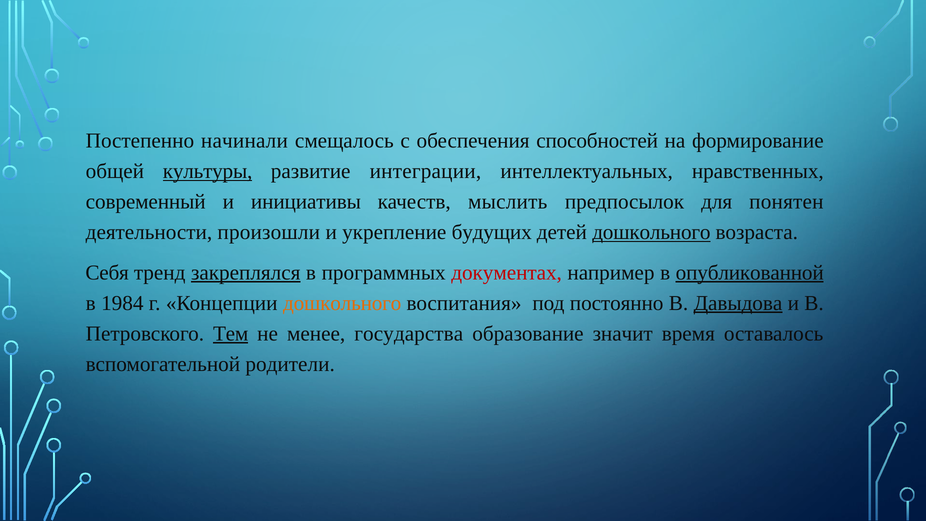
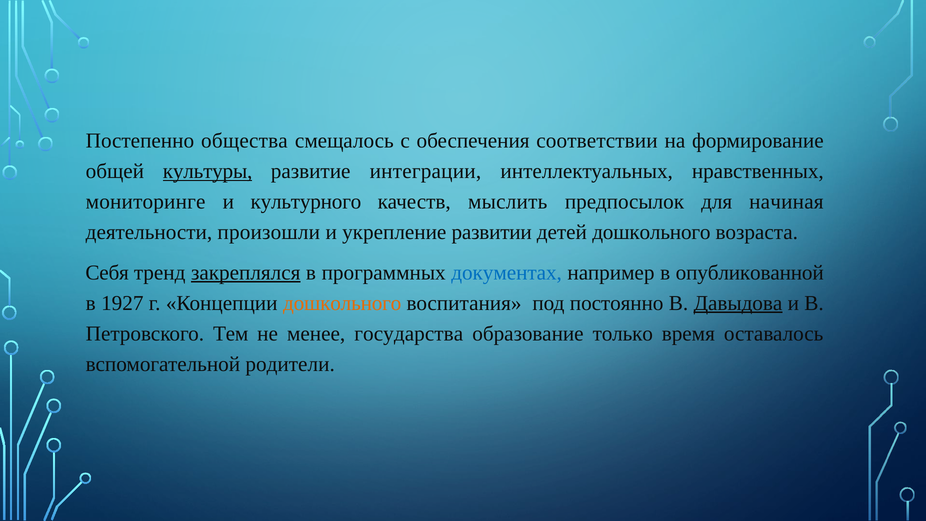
начинали: начинали -> общества
способностей: способностей -> соответствии
современный: современный -> мониторинге
инициативы: инициативы -> культурного
понятен: понятен -> начиная
будущих: будущих -> развитии
дошкольного at (651, 232) underline: present -> none
документах colour: red -> blue
опубликованной underline: present -> none
1984: 1984 -> 1927
Тем underline: present -> none
значит: значит -> только
